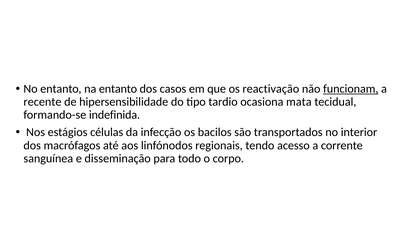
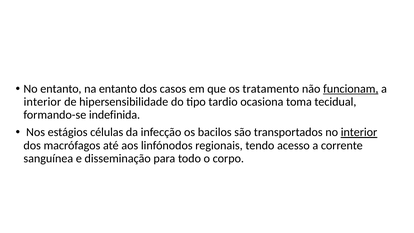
reactivação: reactivação -> tratamento
recente at (42, 102): recente -> interior
mata: mata -> toma
interior at (359, 132) underline: none -> present
